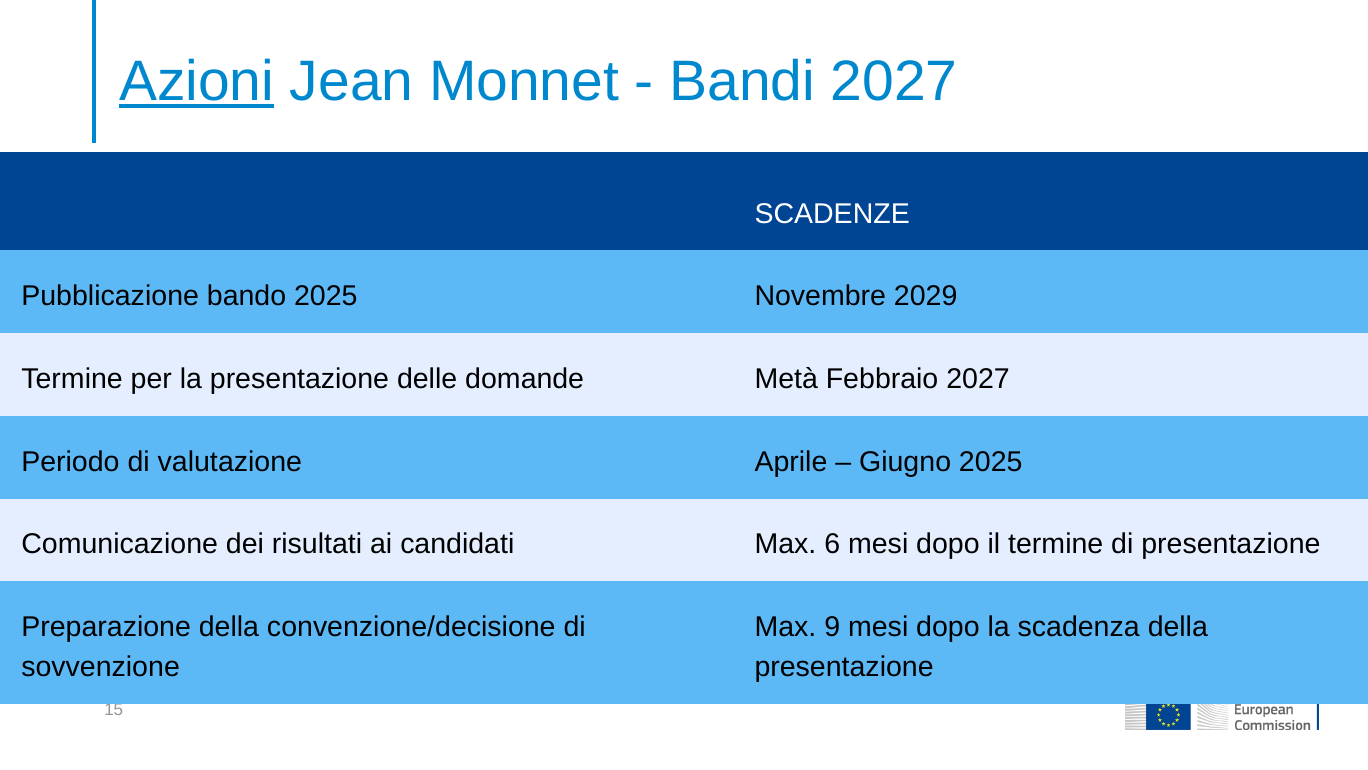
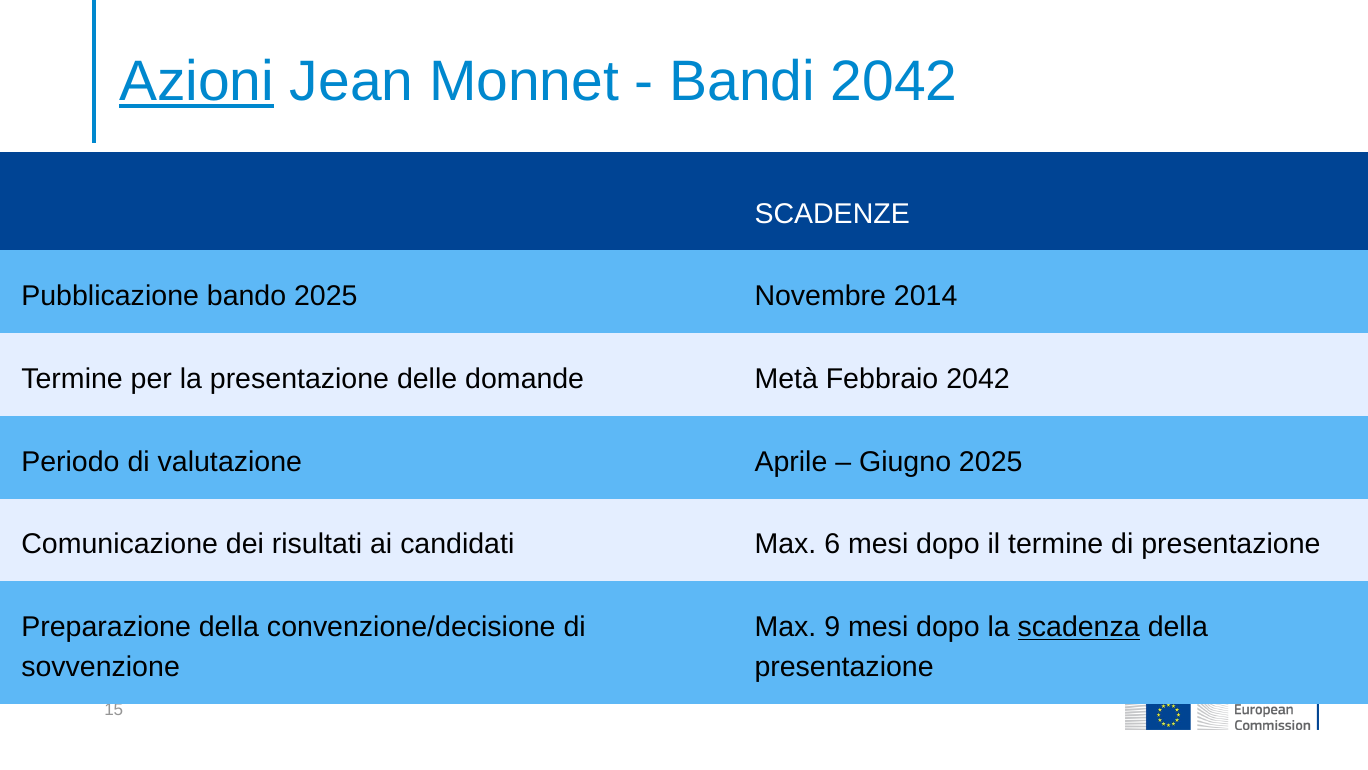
Bandi 2027: 2027 -> 2042
2029: 2029 -> 2014
Febbraio 2027: 2027 -> 2042
scadenza underline: none -> present
